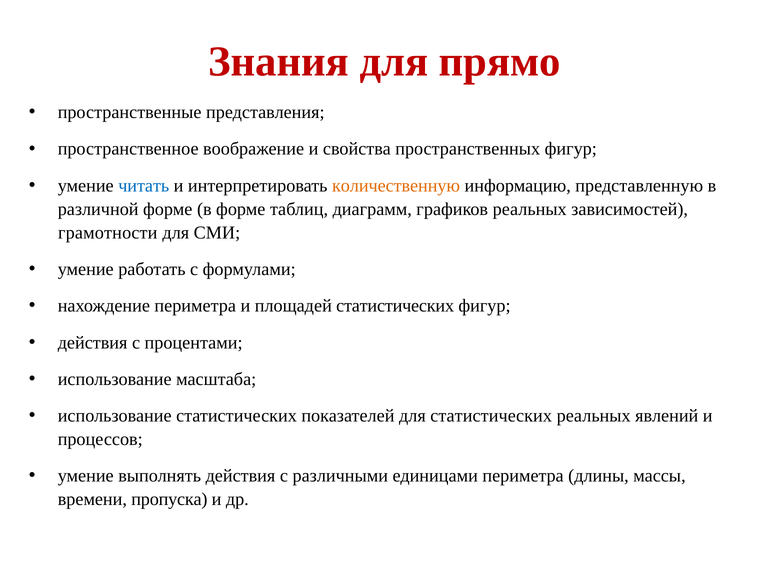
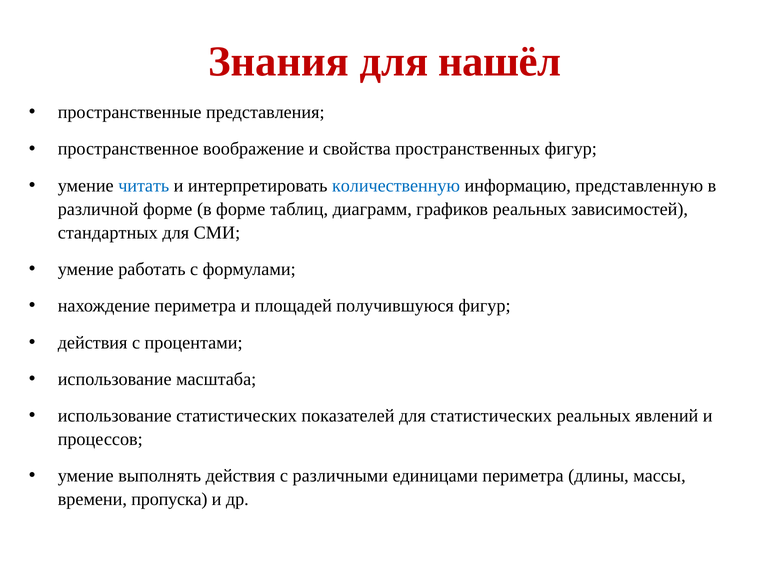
прямо: прямо -> нашёл
количественную colour: orange -> blue
грамотности: грамотности -> стандартных
площадей статистических: статистических -> получившуюся
